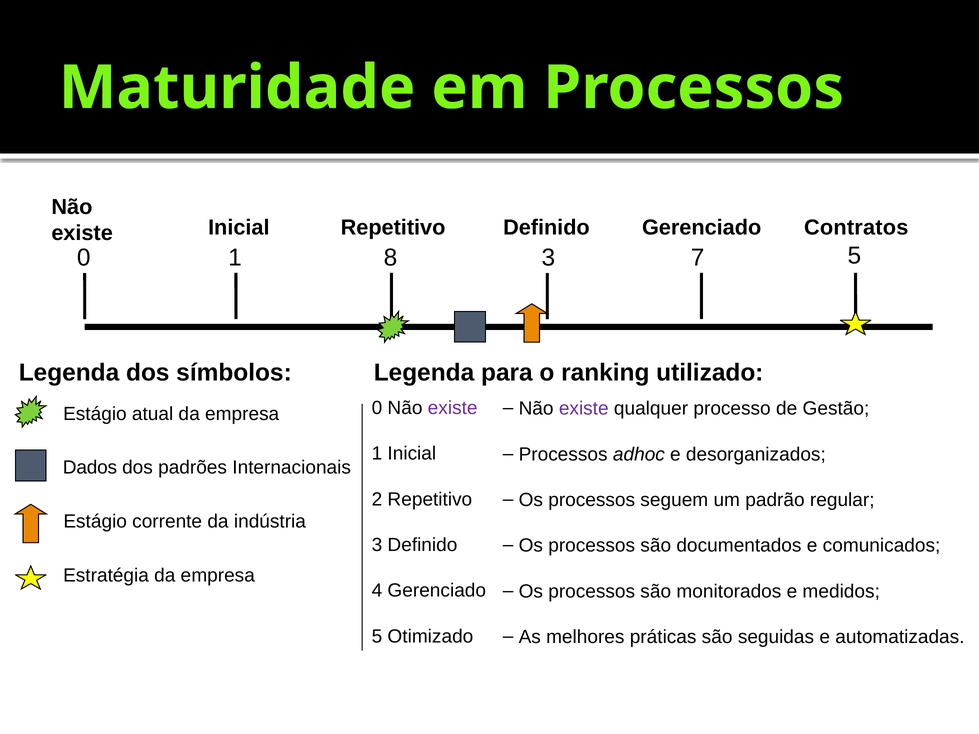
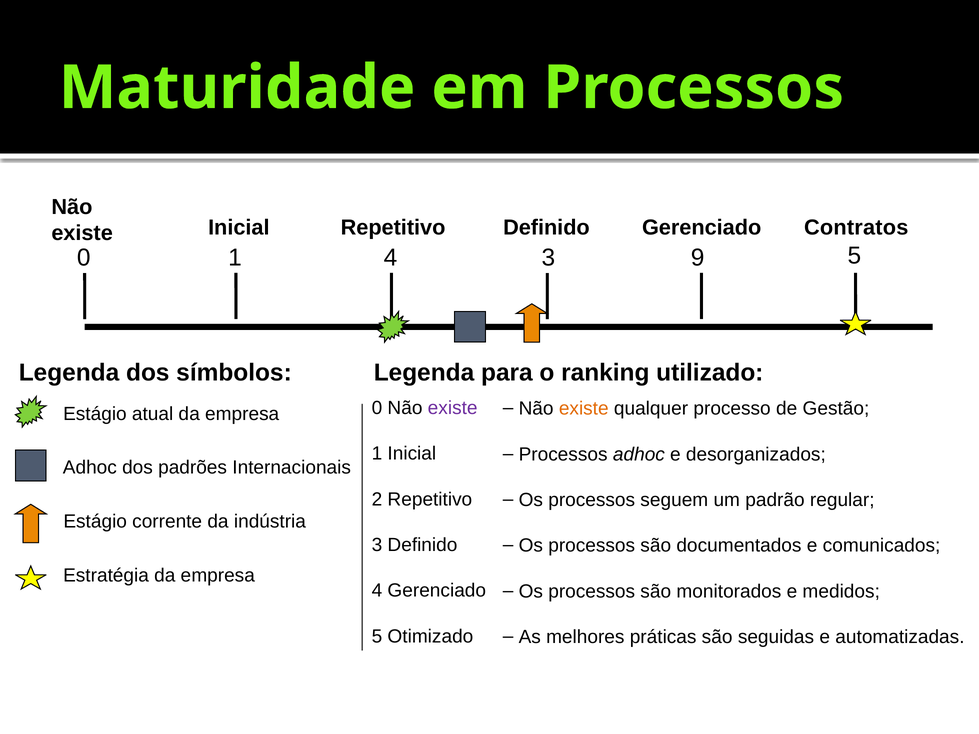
1 8: 8 -> 4
7: 7 -> 9
existe at (584, 409) colour: purple -> orange
Dados at (90, 468): Dados -> Adhoc
